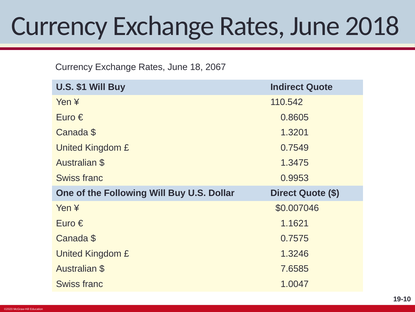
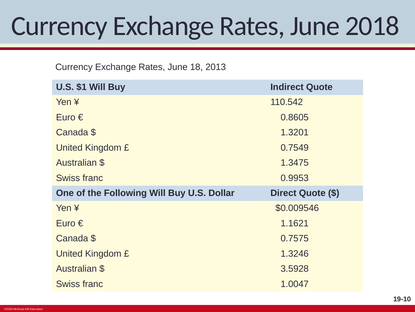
2067: 2067 -> 2013
$0.007046: $0.007046 -> $0.009546
7.6585: 7.6585 -> 3.5928
